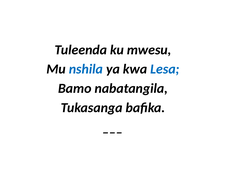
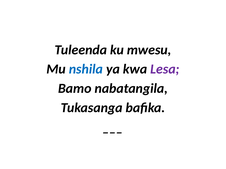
Lesa colour: blue -> purple
